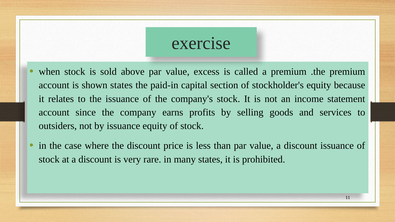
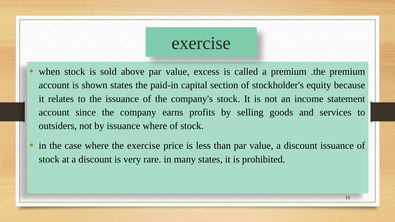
issuance equity: equity -> where
the discount: discount -> exercise
